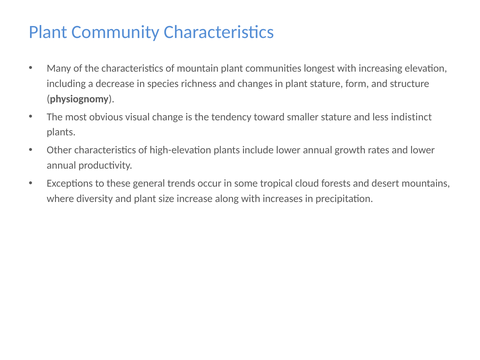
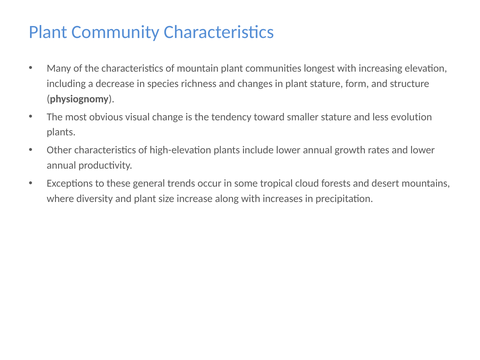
indistinct: indistinct -> evolution
